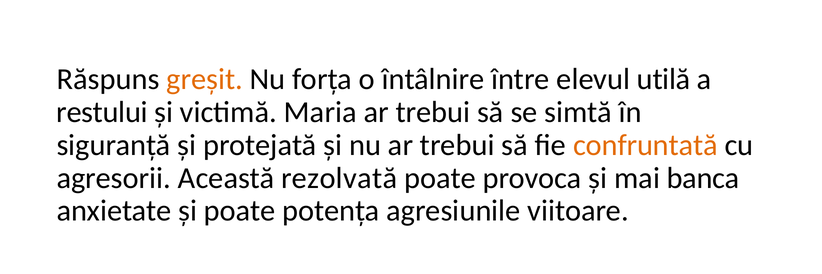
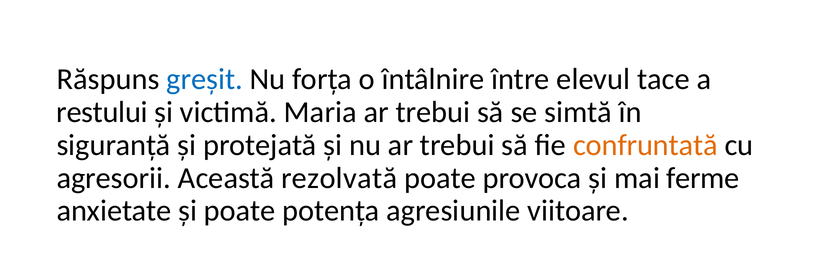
greșit colour: orange -> blue
utilă: utilă -> tace
banca: banca -> ferme
